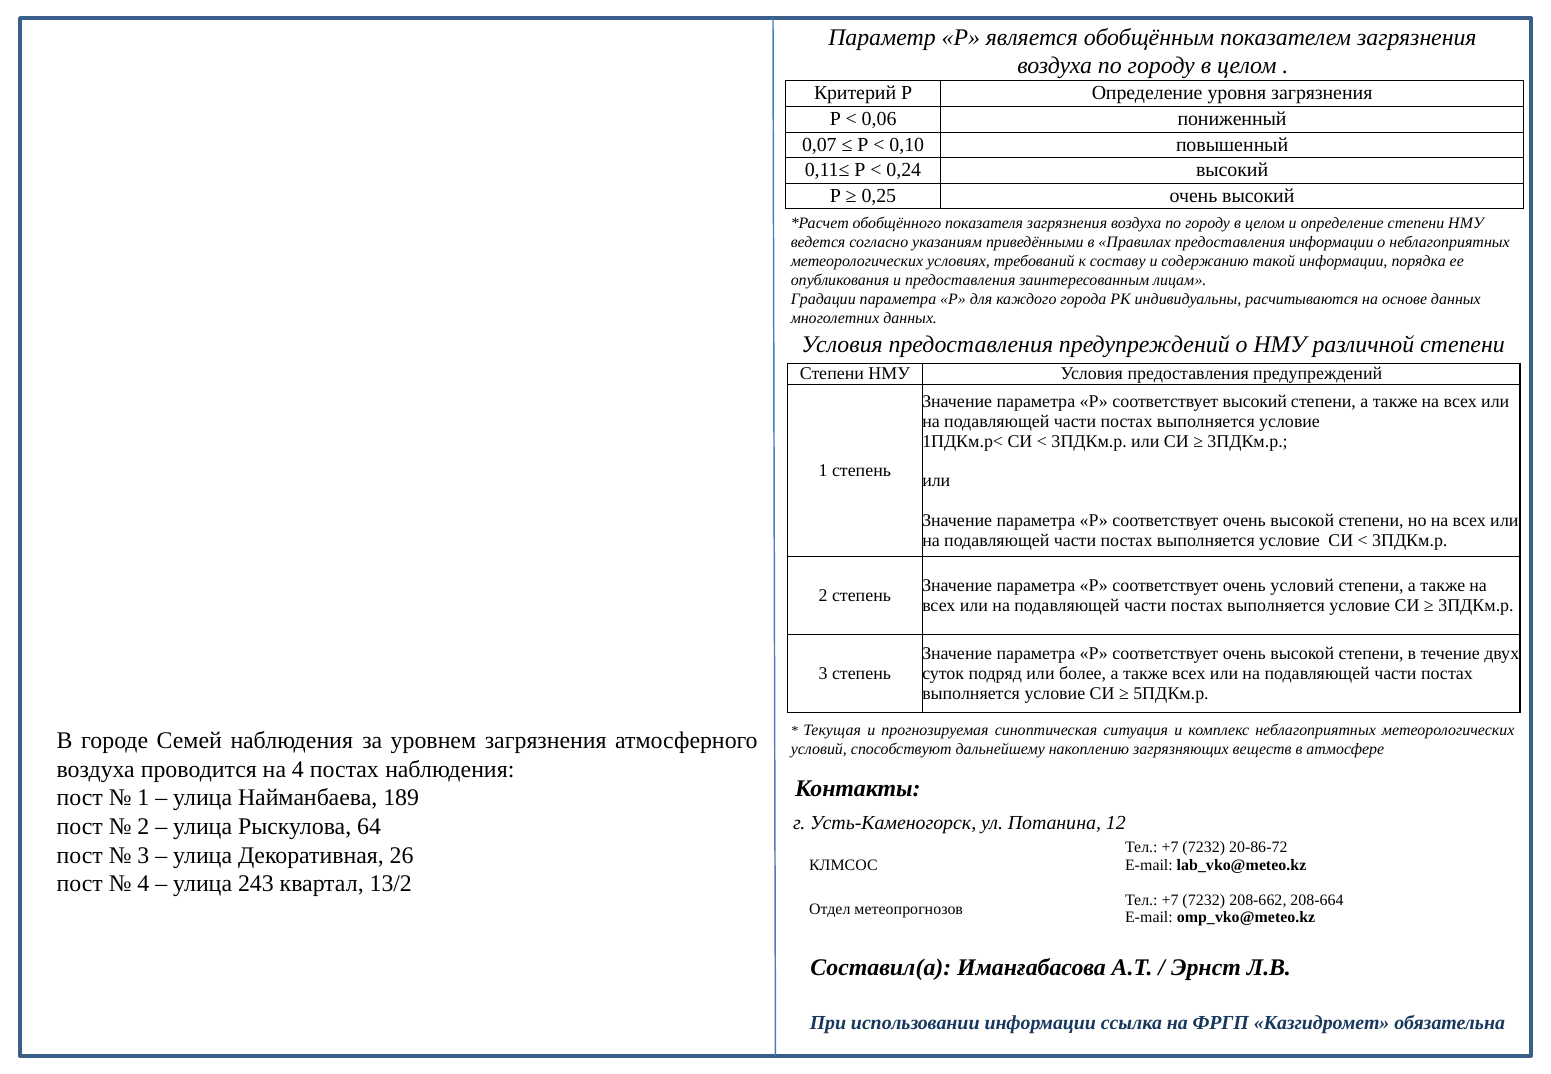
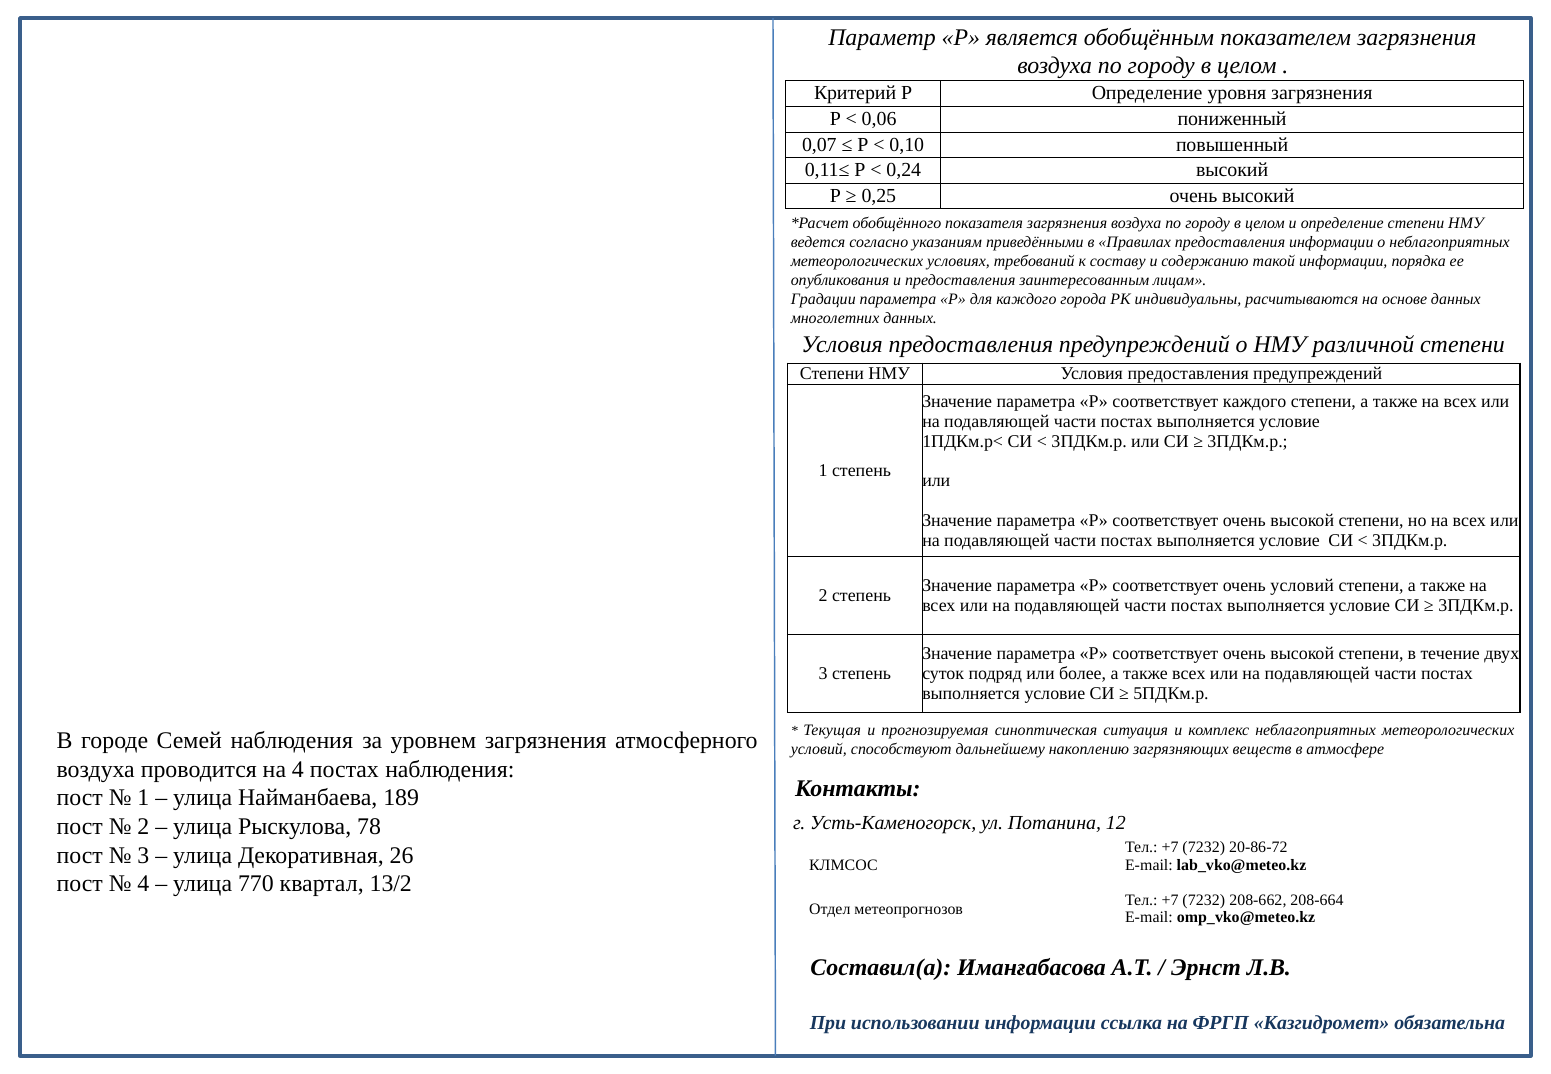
соответствует высокий: высокий -> каждого
64: 64 -> 78
243: 243 -> 770
